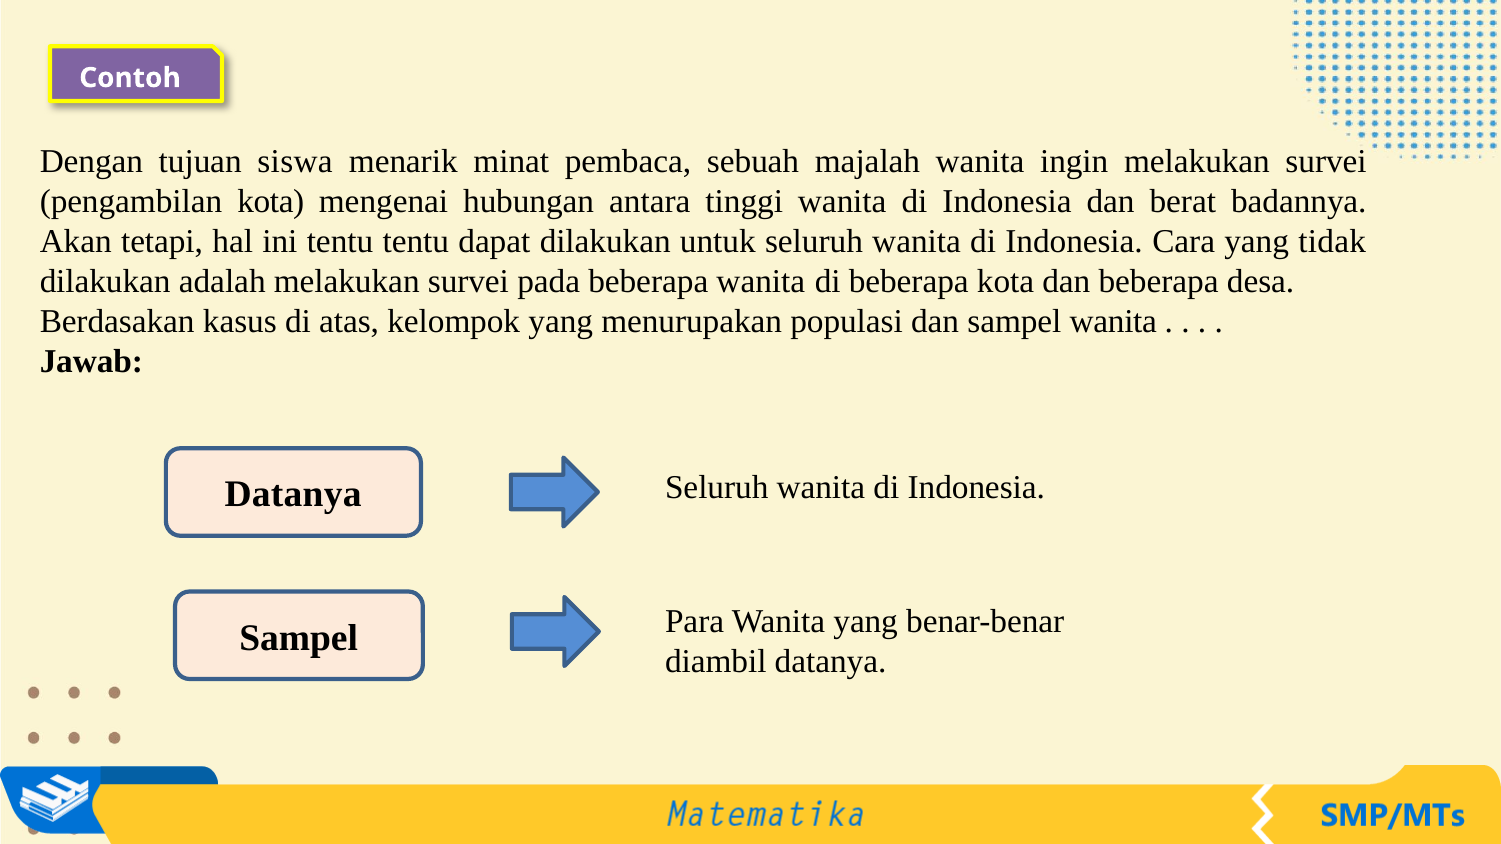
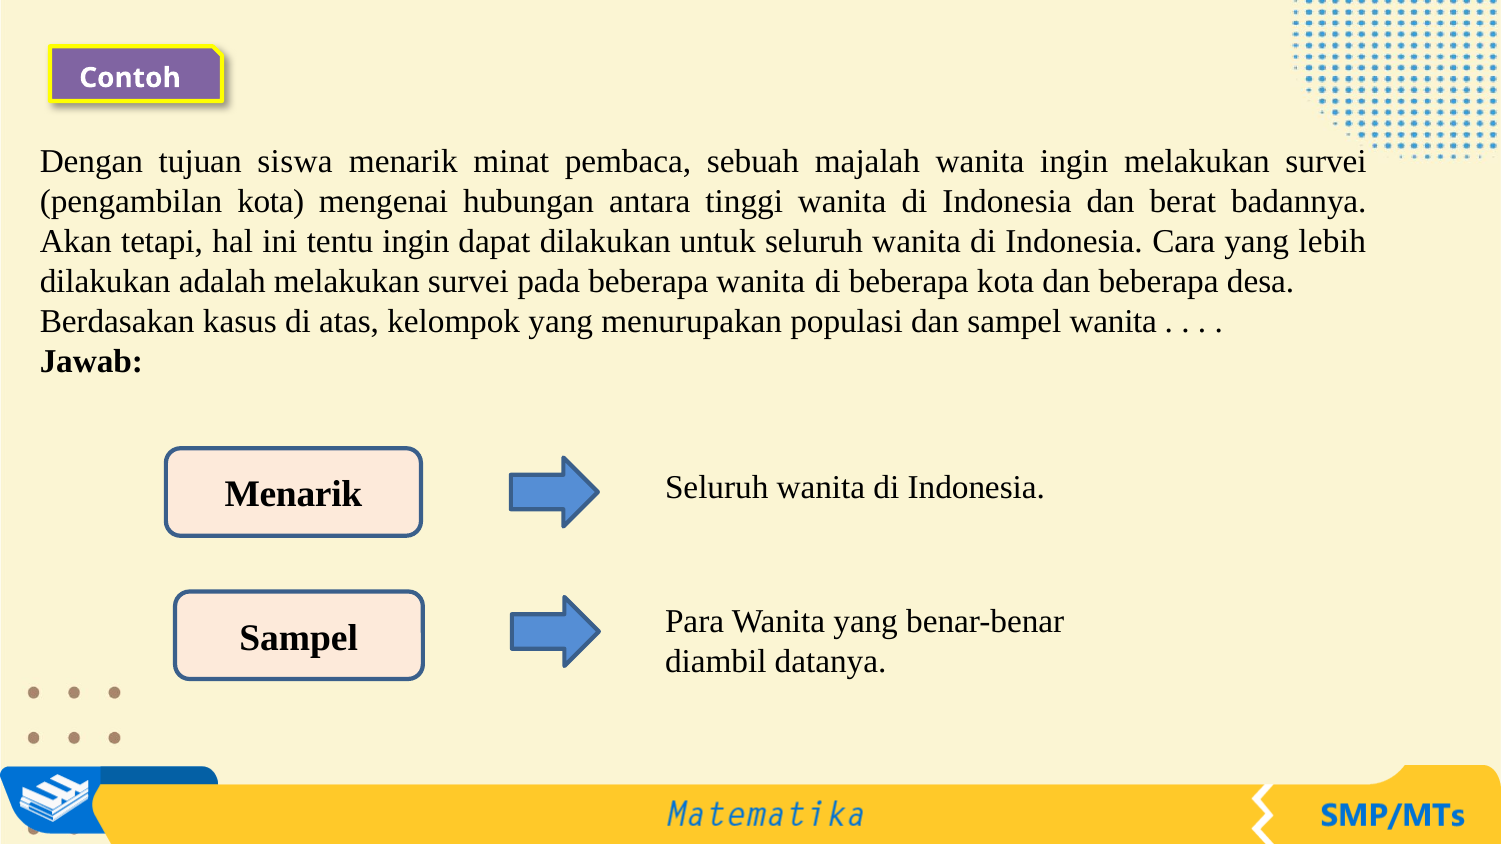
tentu tentu: tentu -> ingin
tidak: tidak -> lebih
Datanya at (293, 495): Datanya -> Menarik
